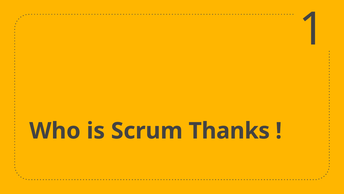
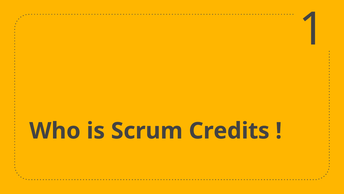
Thanks: Thanks -> Credits
